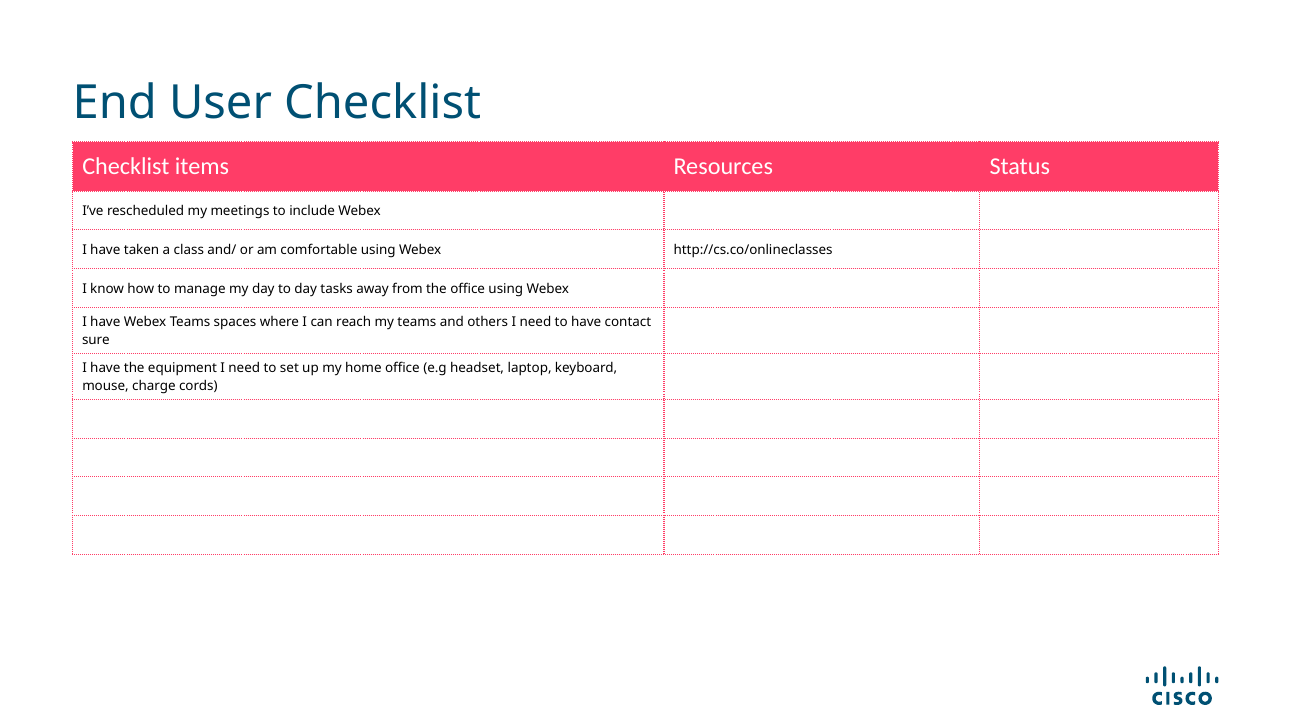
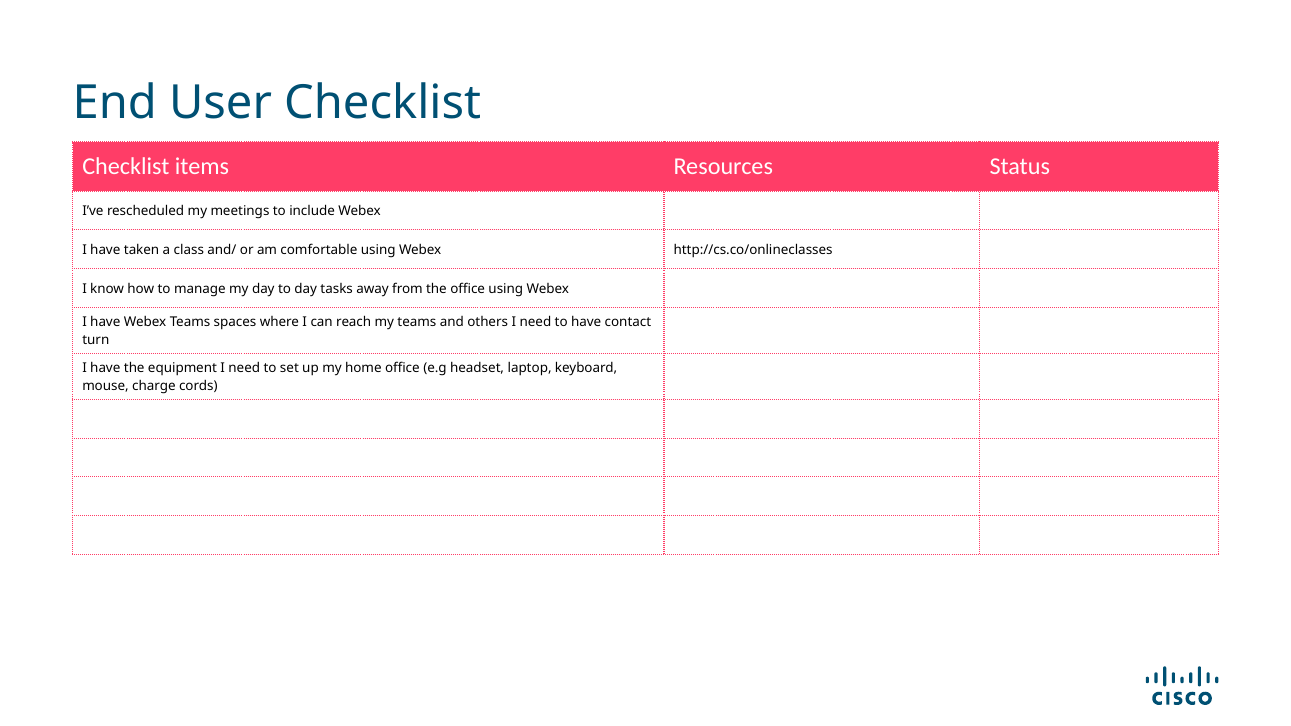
sure: sure -> turn
